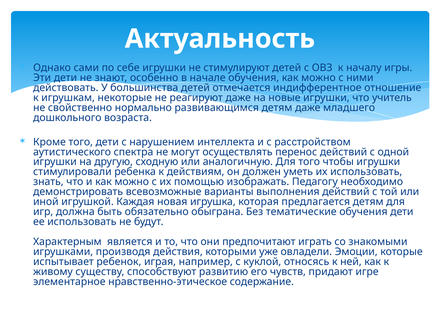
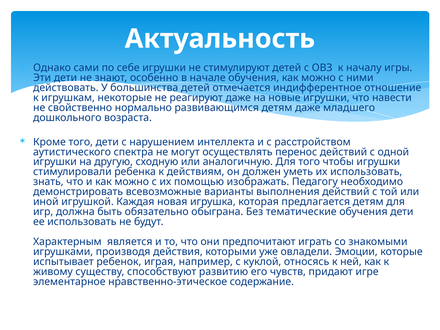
учитель: учитель -> навести
